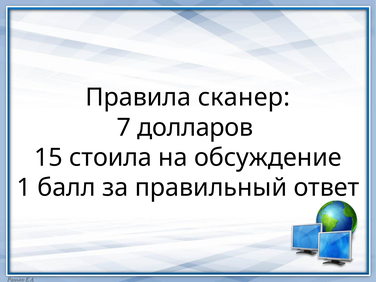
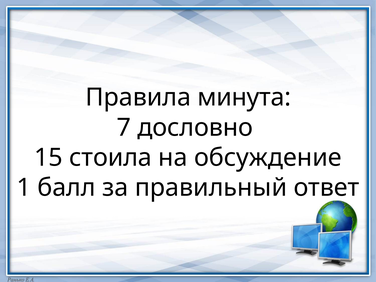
сканер: сканер -> минута
долларов: долларов -> дословно
